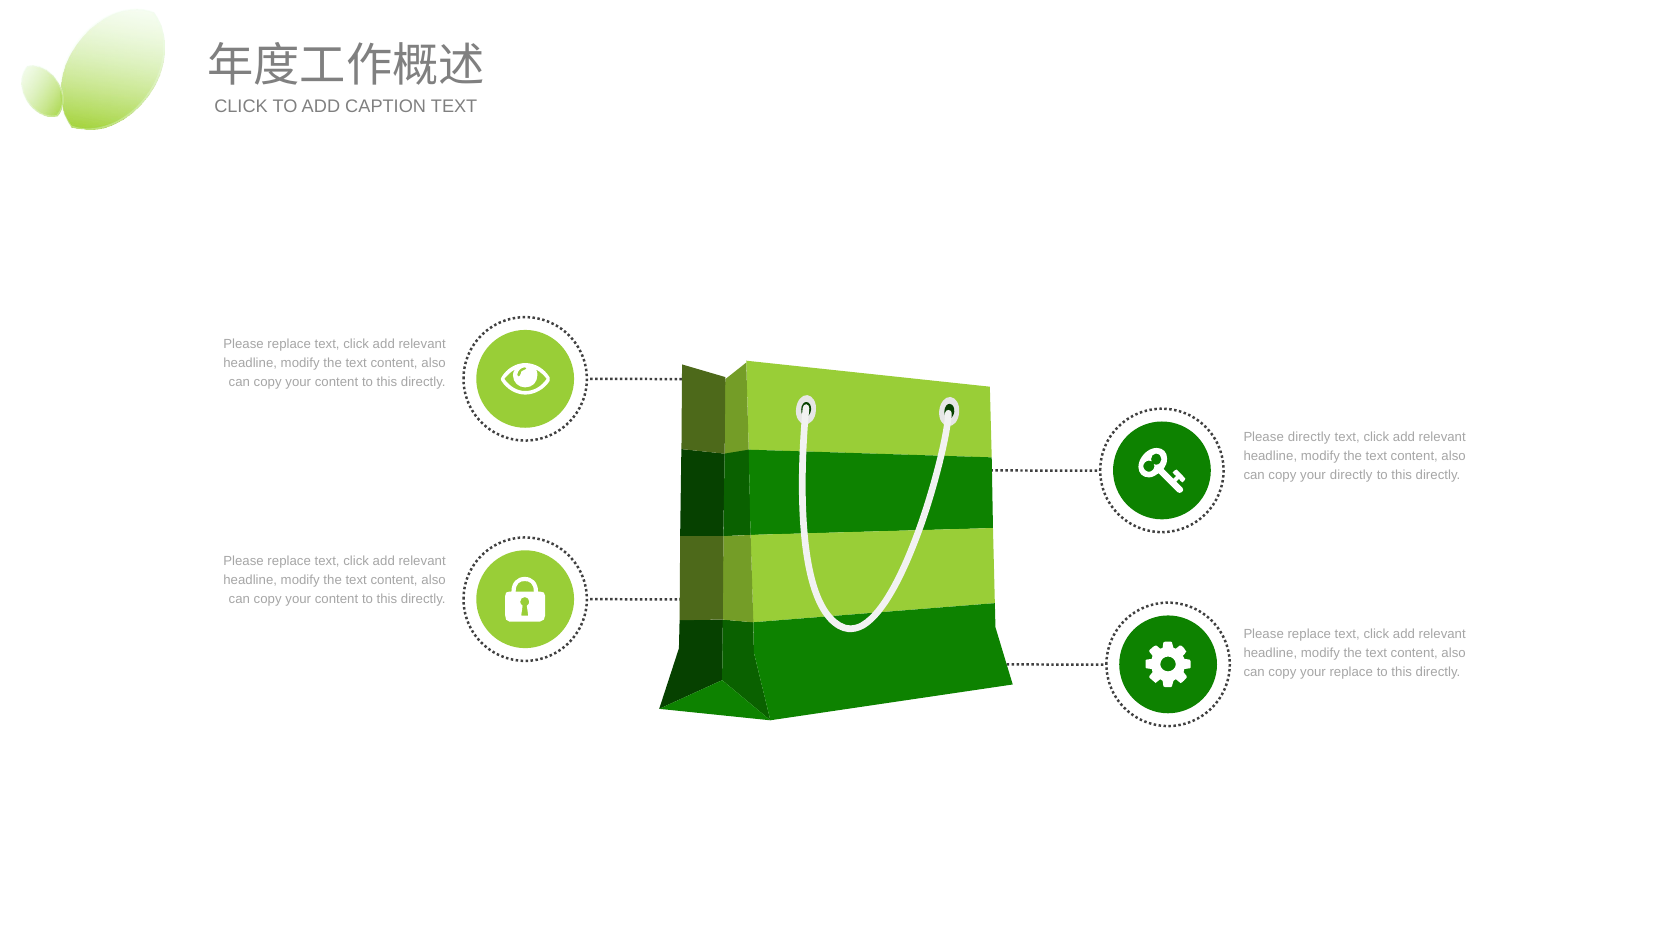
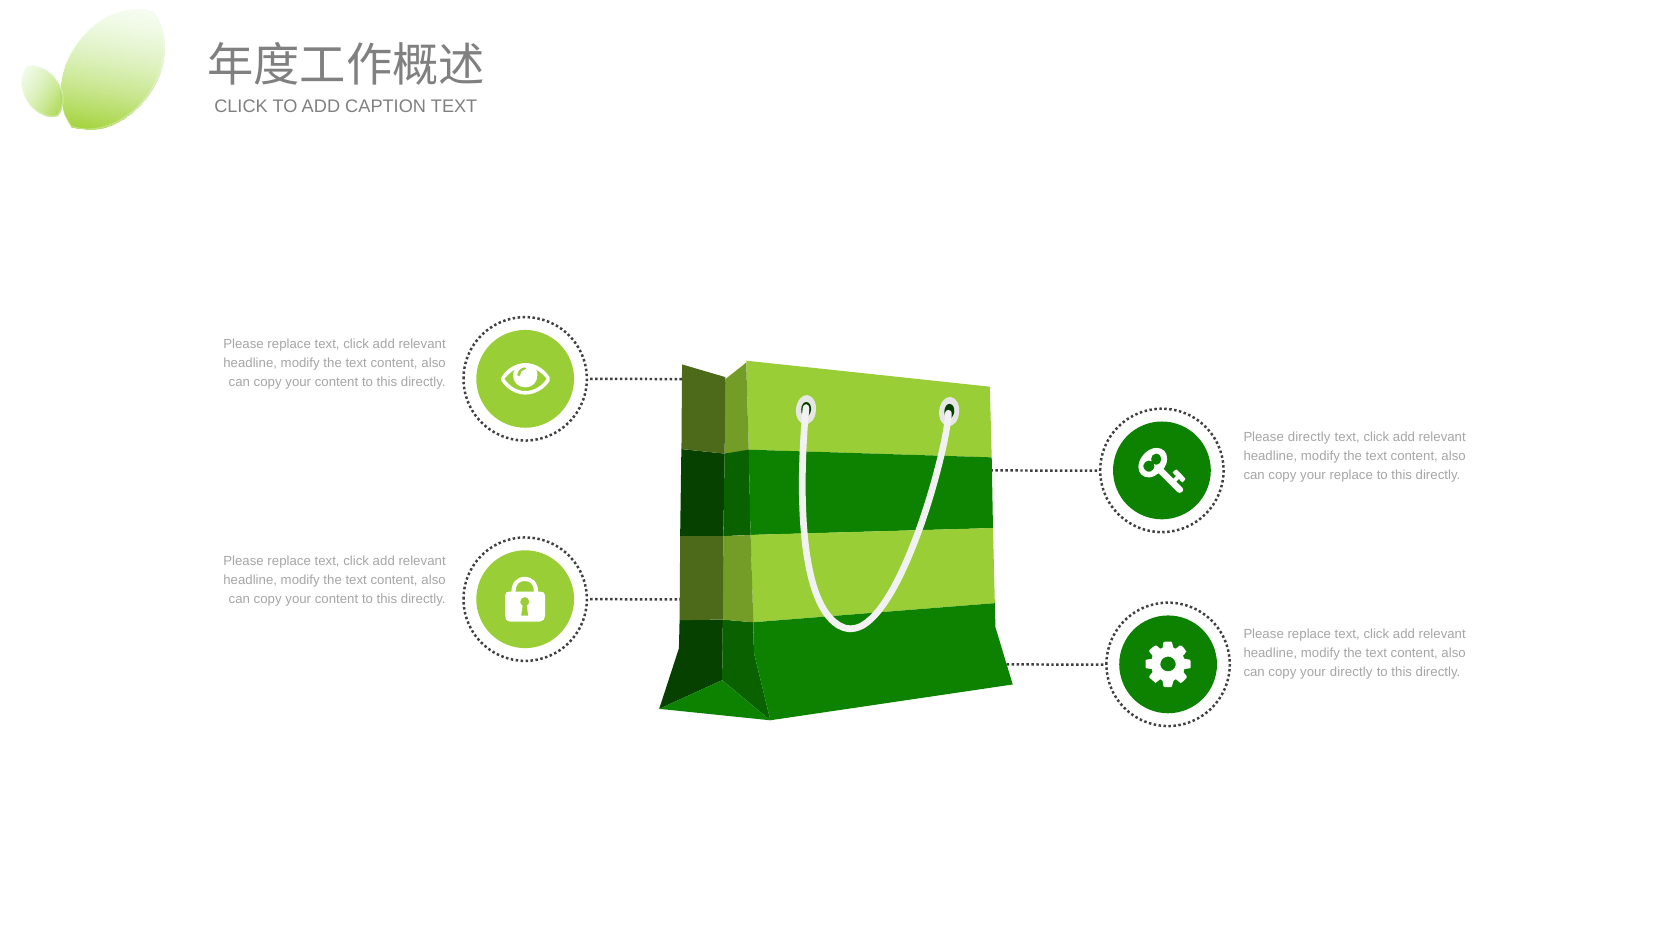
your directly: directly -> replace
your replace: replace -> directly
